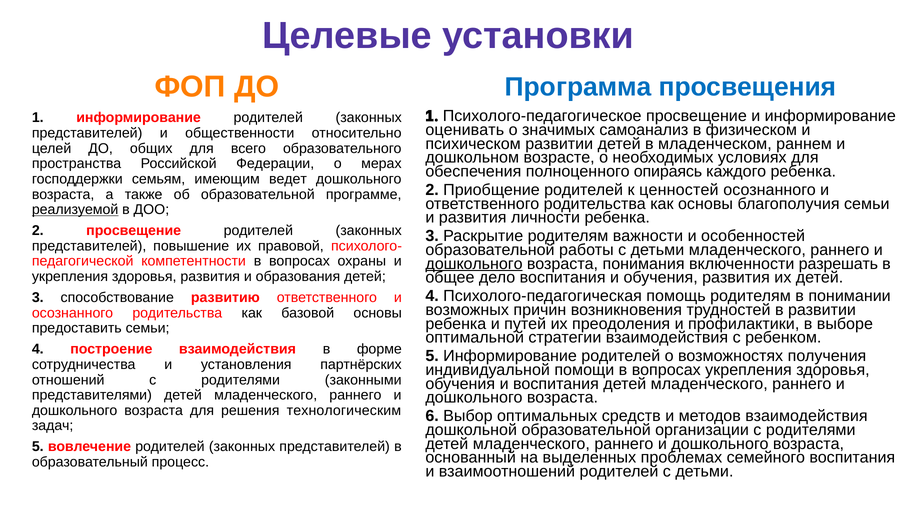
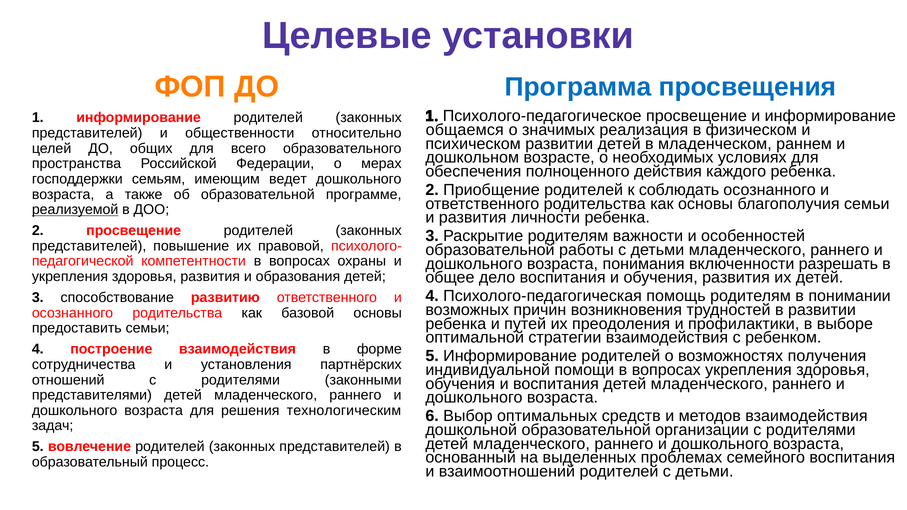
оценивать: оценивать -> общаемся
самоанализ: самоанализ -> реализация
опираясь: опираясь -> действия
ценностей: ценностей -> соблюдать
дошкольного at (474, 264) underline: present -> none
